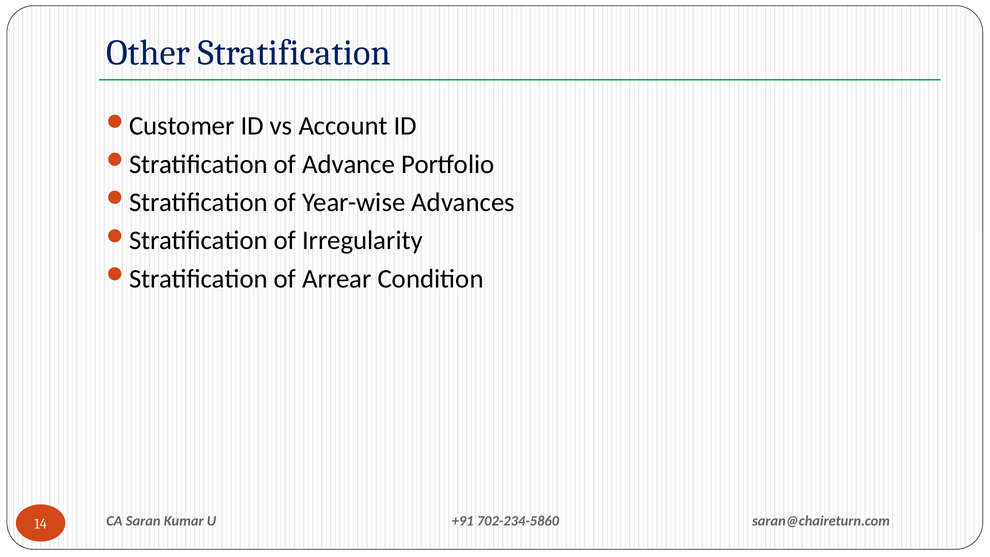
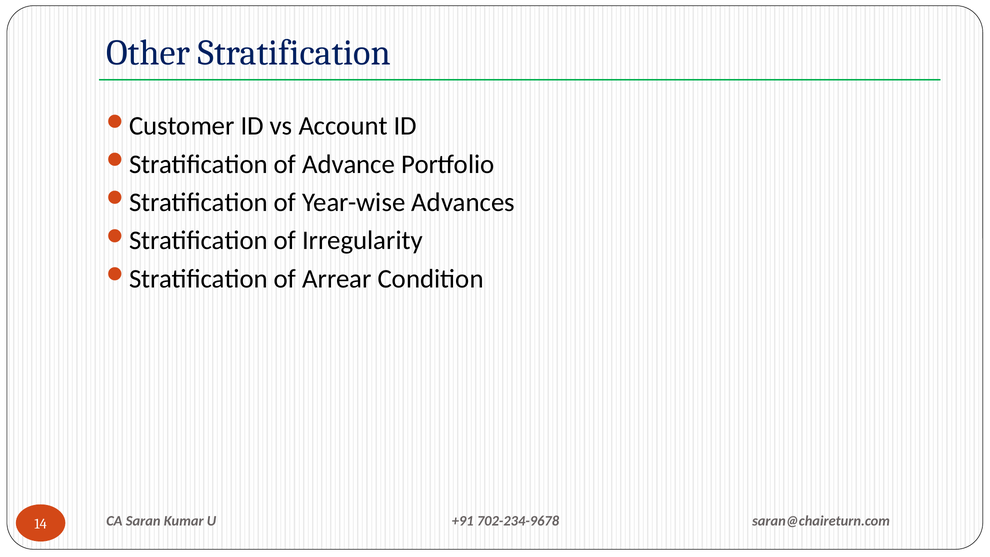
702-234-5860: 702-234-5860 -> 702-234-9678
